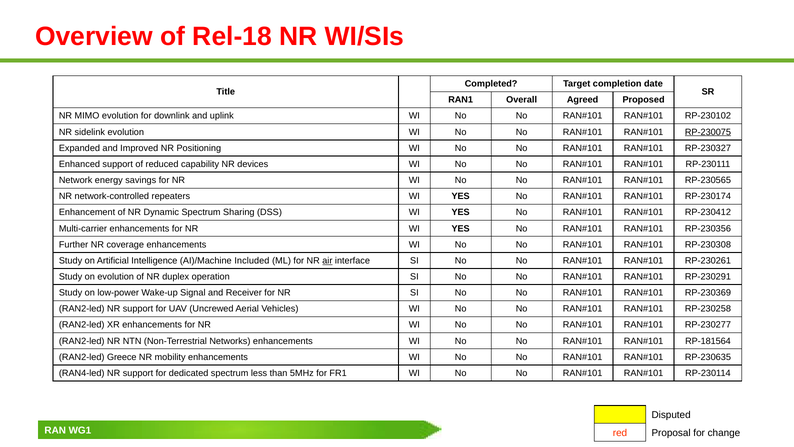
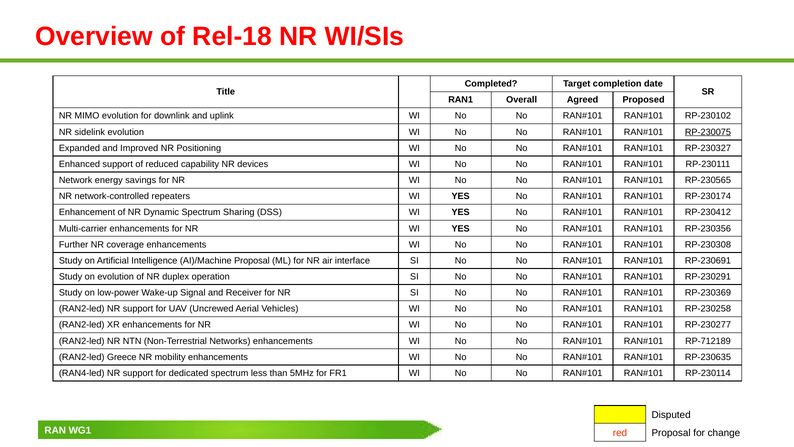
AI)/Machine Included: Included -> Proposal
air underline: present -> none
RP-230261: RP-230261 -> RP-230691
RP-181564: RP-181564 -> RP-712189
